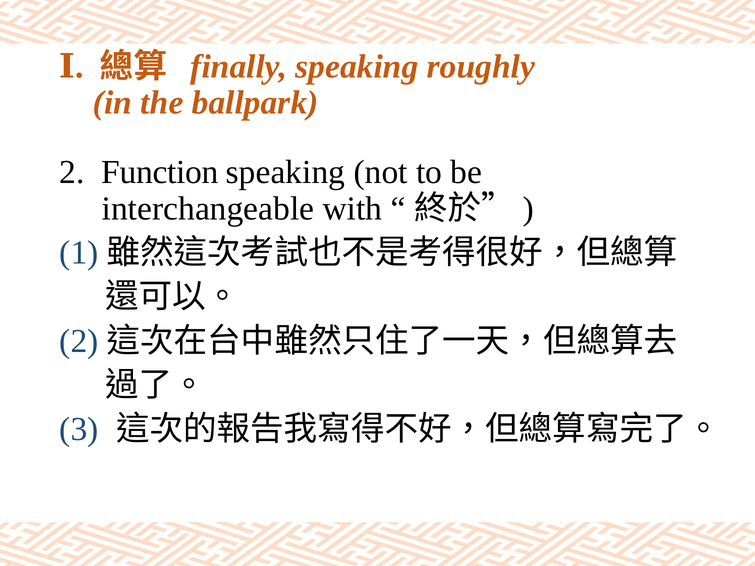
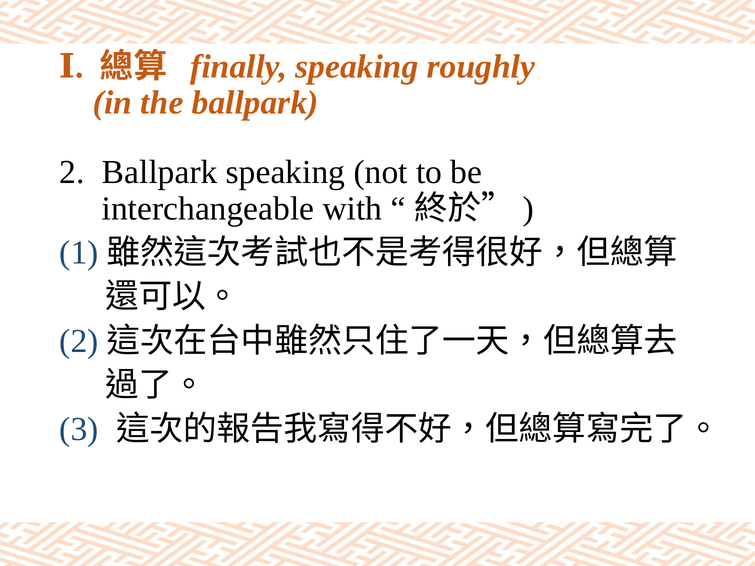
Function at (160, 172): Function -> Ballpark
